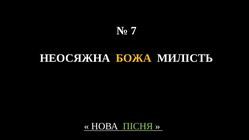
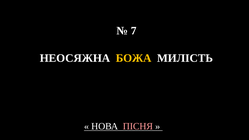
ПІСНЯ colour: light green -> pink
